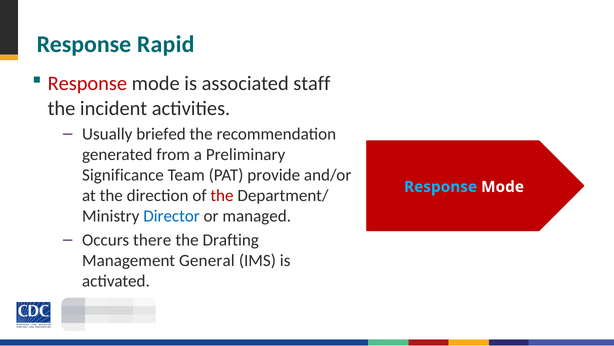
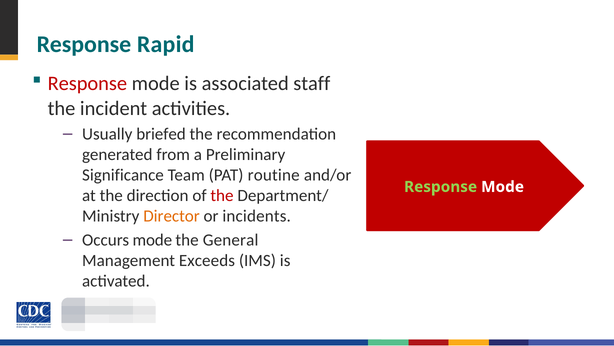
provide: provide -> routine
Response at (441, 187) colour: light blue -> light green
Director colour: blue -> orange
managed: managed -> incidents
Occurs there: there -> mode
Drafting: Drafting -> General
General: General -> Exceeds
